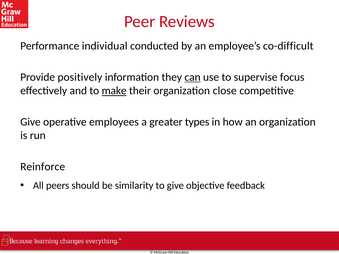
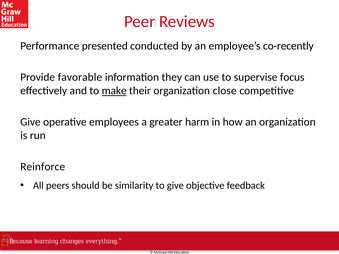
individual: individual -> presented
co-difficult: co-difficult -> co-recently
positively: positively -> favorable
can underline: present -> none
types: types -> harm
